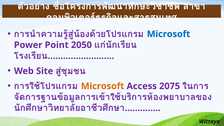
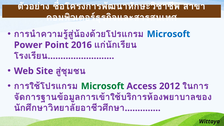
2050: 2050 -> 2016
Microsoft at (103, 86) colour: orange -> green
2075: 2075 -> 2012
